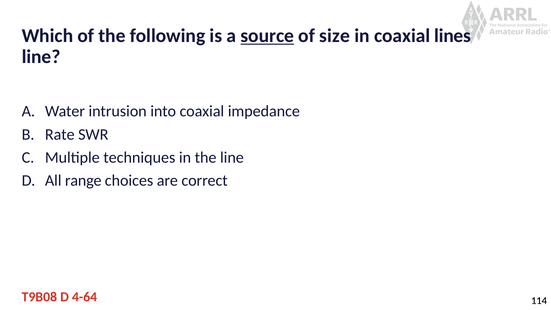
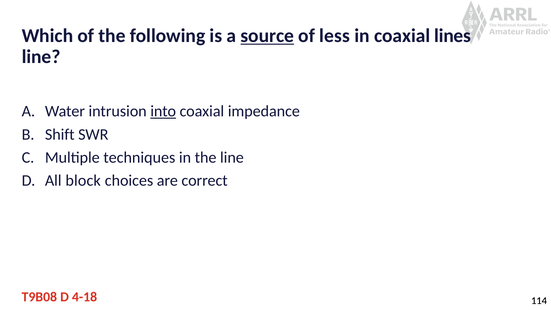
size: size -> less
into underline: none -> present
Rate: Rate -> Shift
range: range -> block
4-64: 4-64 -> 4-18
